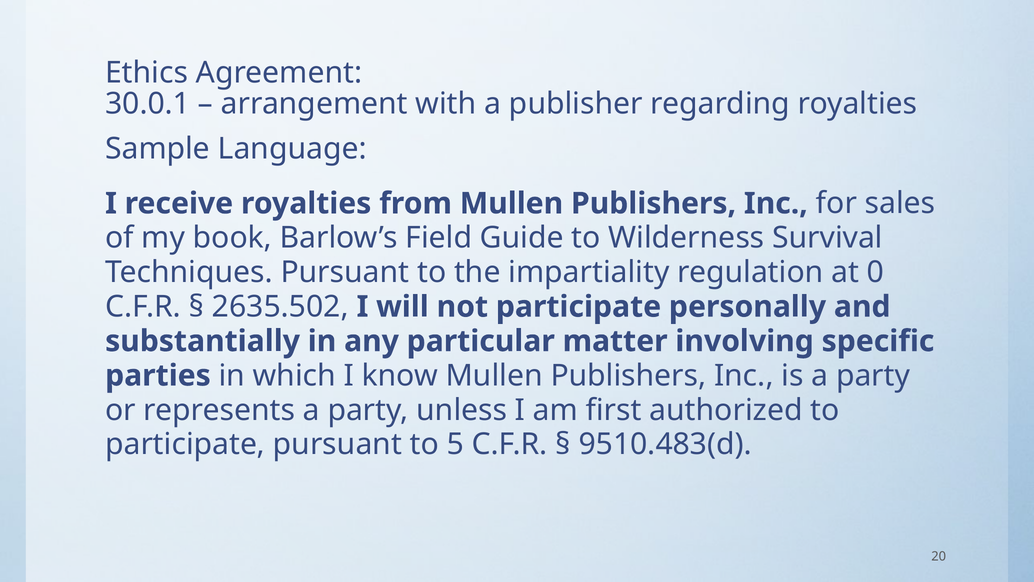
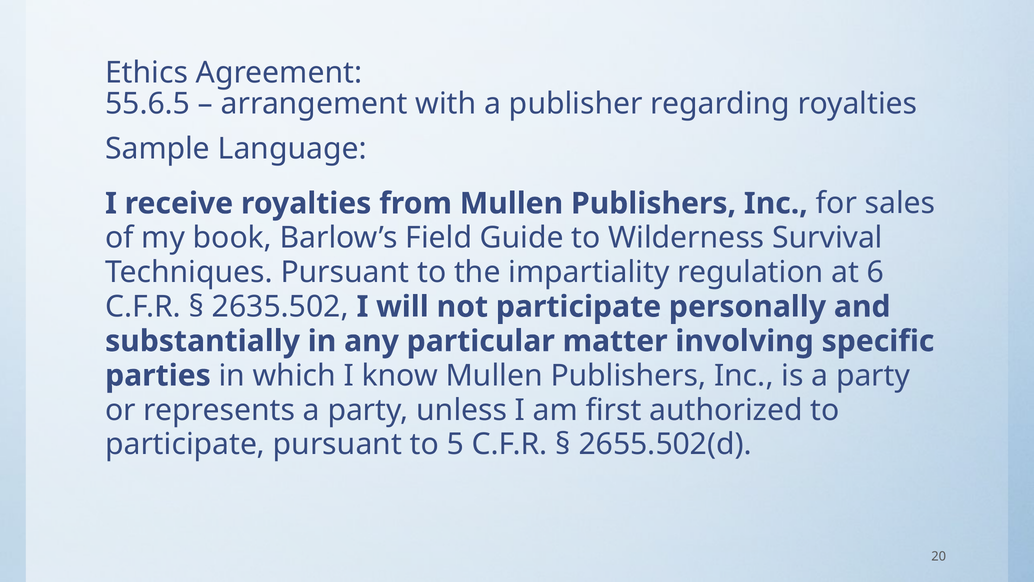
30.0.1: 30.0.1 -> 55.6.5
0: 0 -> 6
9510.483(d: 9510.483(d -> 2655.502(d
